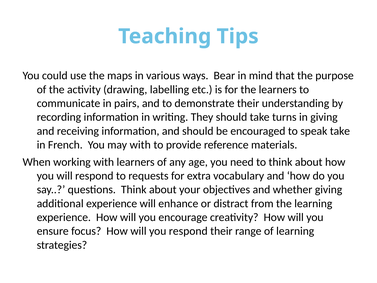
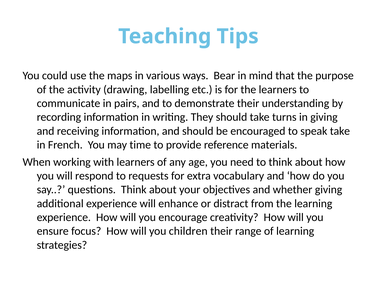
may with: with -> time
you respond: respond -> children
